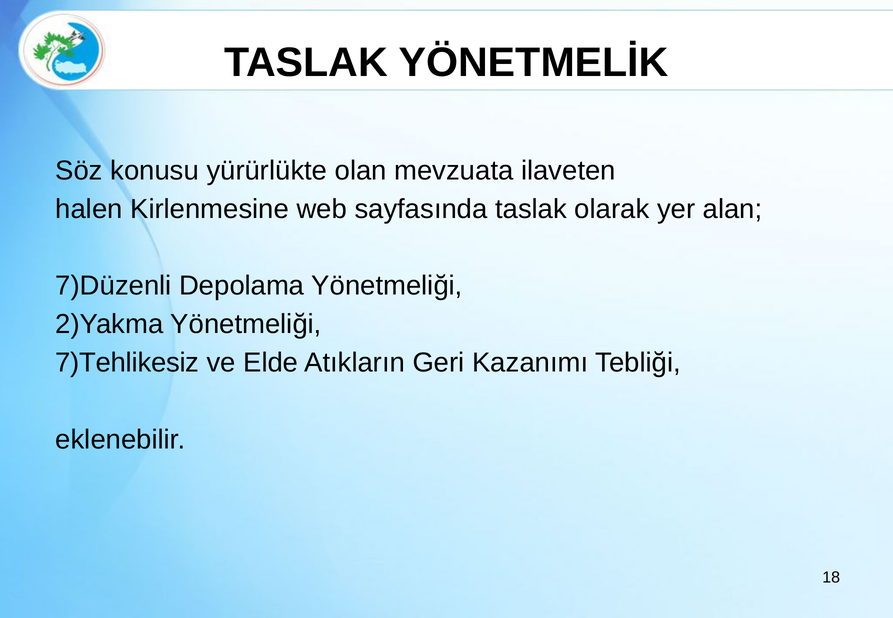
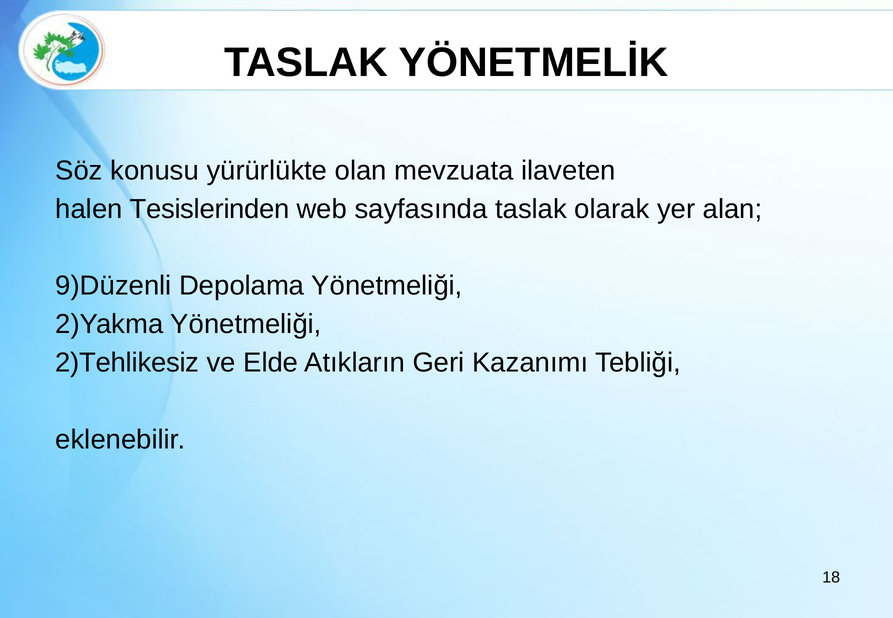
Kirlenmesine: Kirlenmesine -> Tesislerinden
7)Düzenli: 7)Düzenli -> 9)Düzenli
7)Tehlikesiz: 7)Tehlikesiz -> 2)Tehlikesiz
